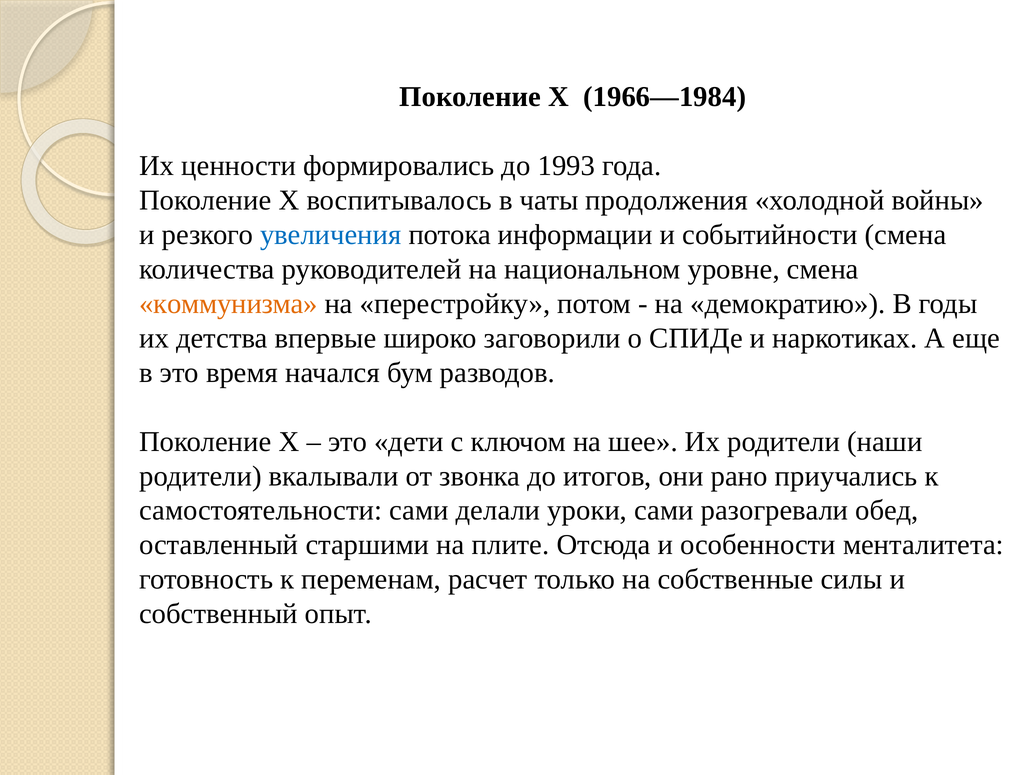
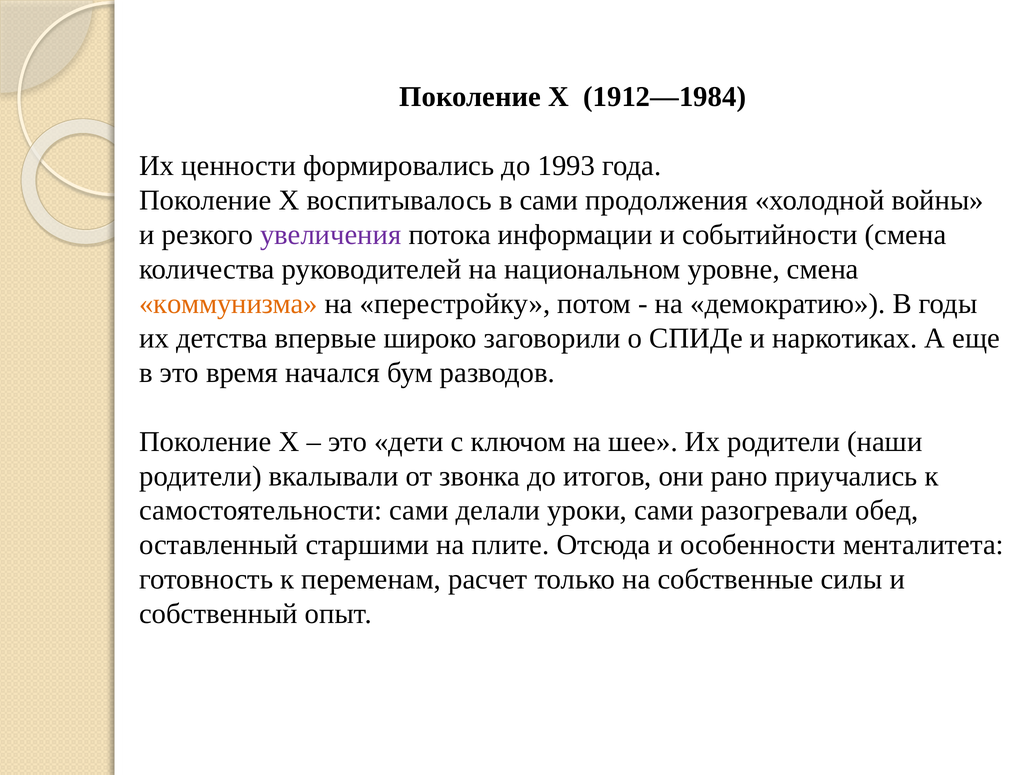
1966—1984: 1966—1984 -> 1912—1984
в чаты: чаты -> сами
увеличения colour: blue -> purple
